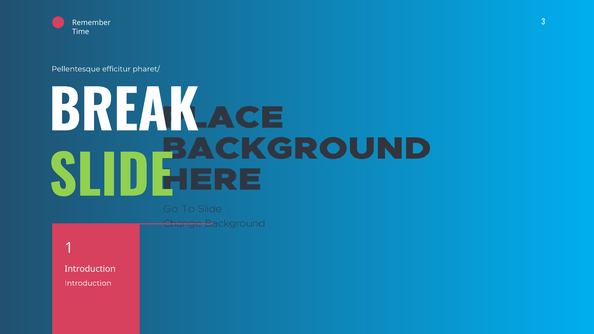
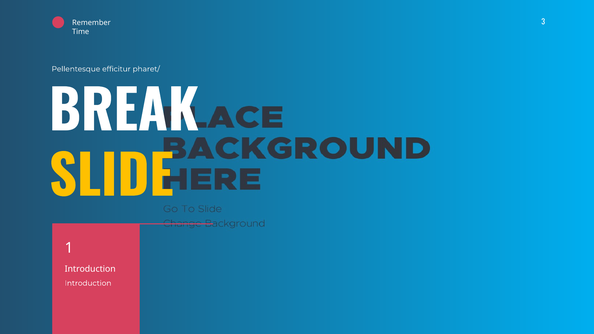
SLIDE colour: light green -> yellow
